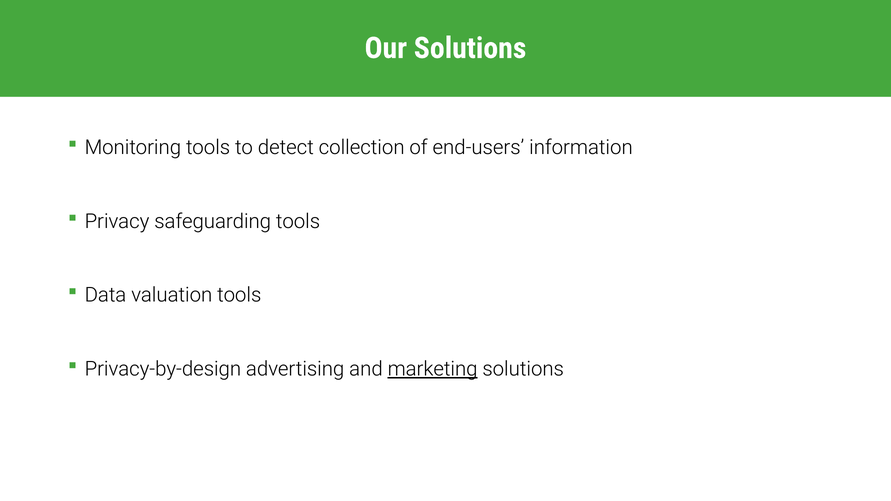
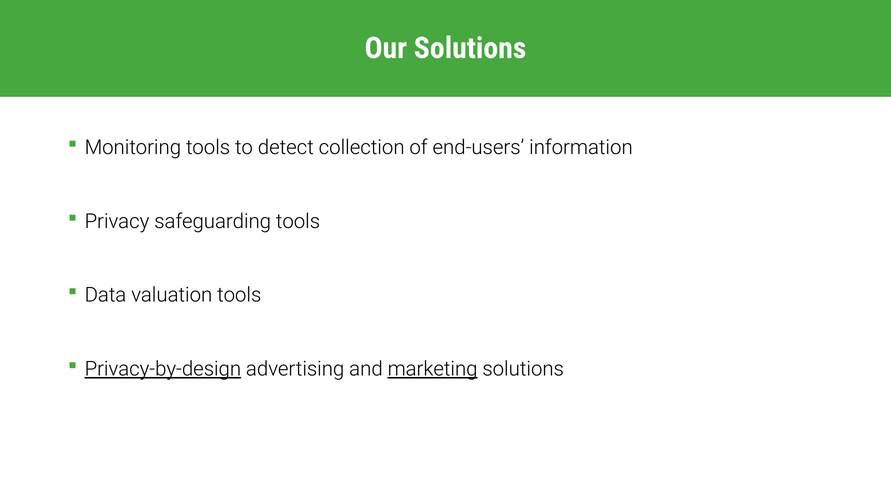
Privacy-by-design underline: none -> present
